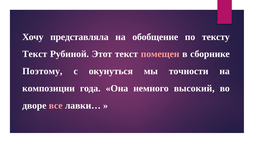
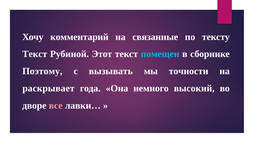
представляла: представляла -> комментарий
обобщение: обобщение -> связанные
помещен colour: pink -> light blue
окунуться: окунуться -> вызывать
композиции: композиции -> раскрывает
